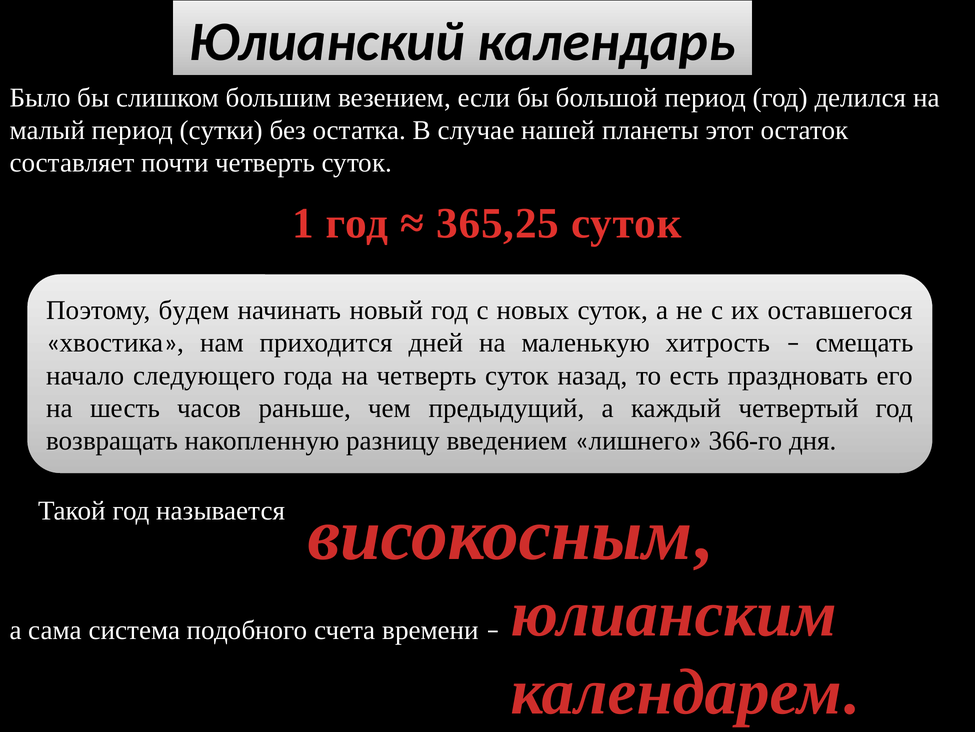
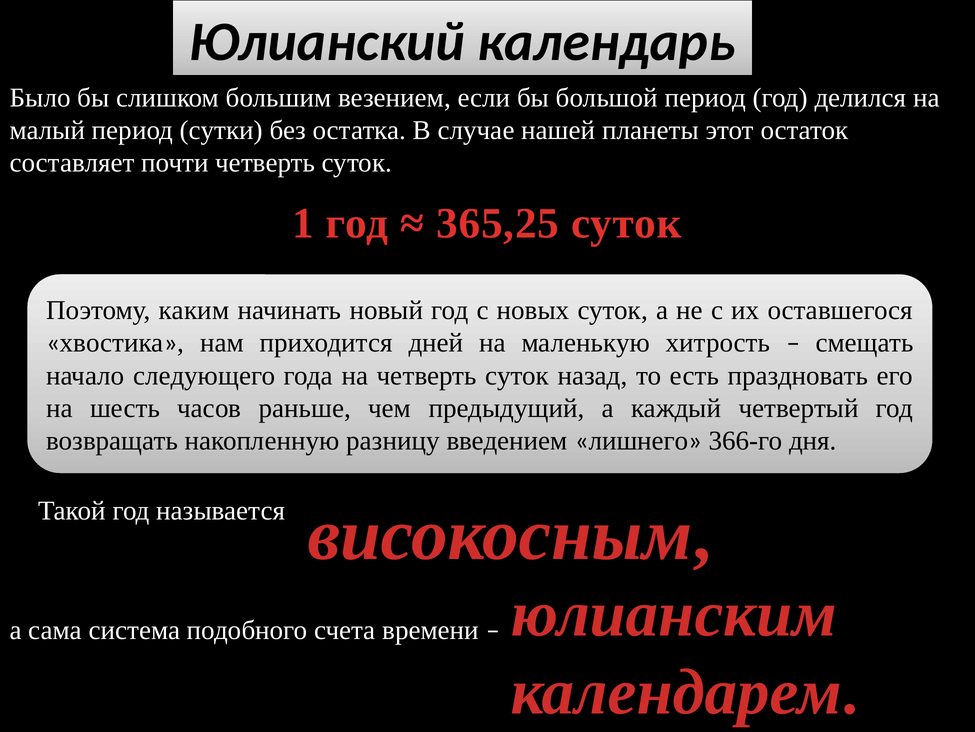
будем: будем -> каким
